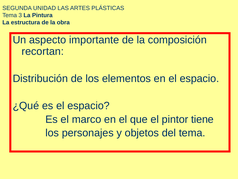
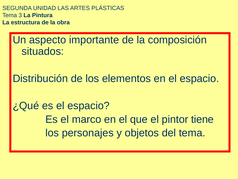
recortan: recortan -> situados
